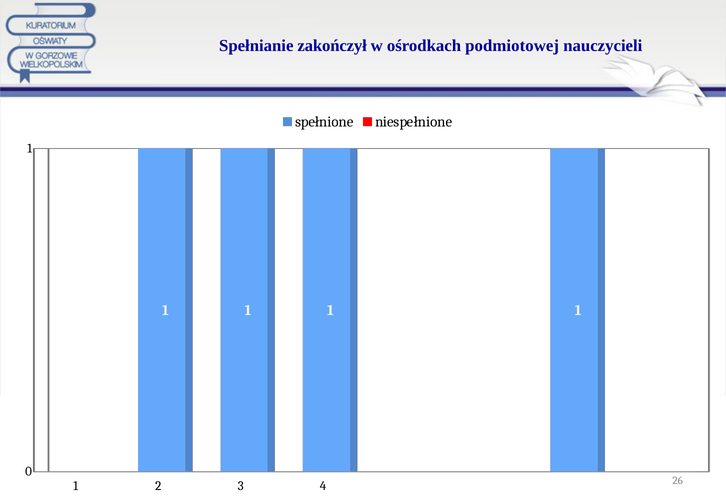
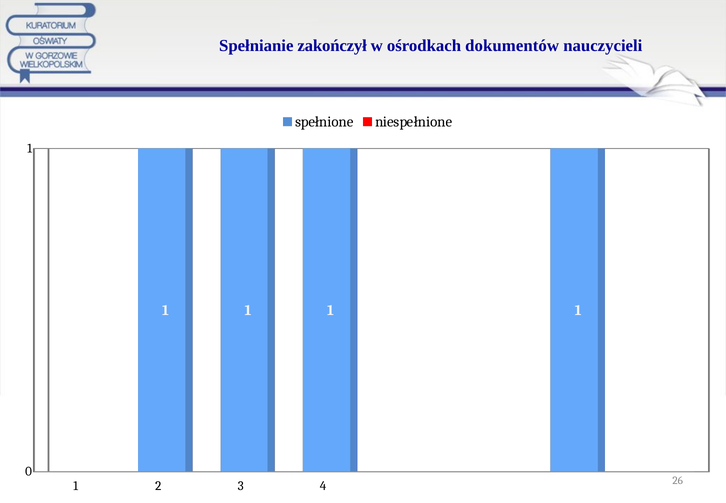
podmiotowej: podmiotowej -> dokumentów
